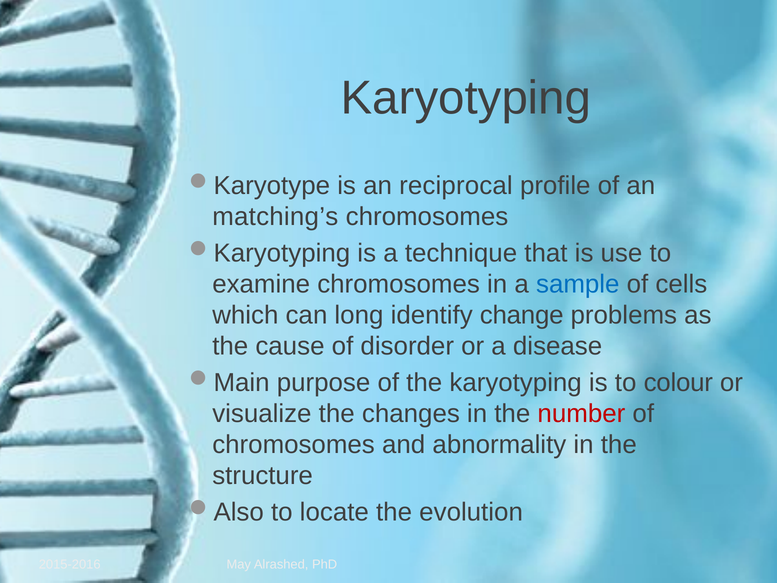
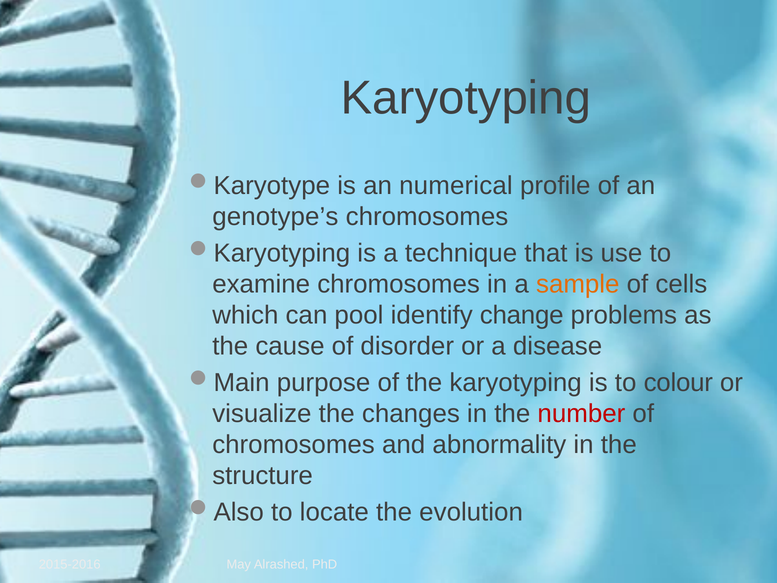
reciprocal: reciprocal -> numerical
matching’s: matching’s -> genotype’s
sample colour: blue -> orange
long: long -> pool
